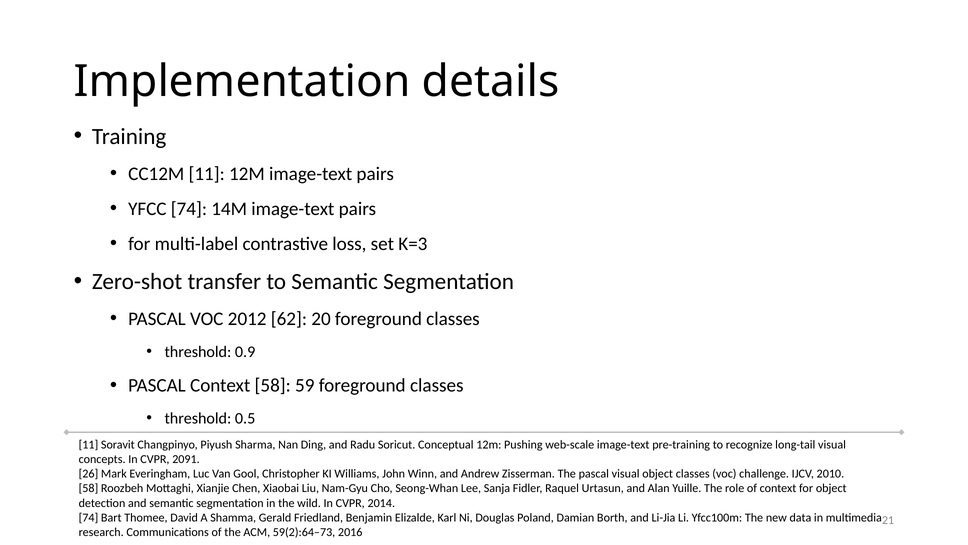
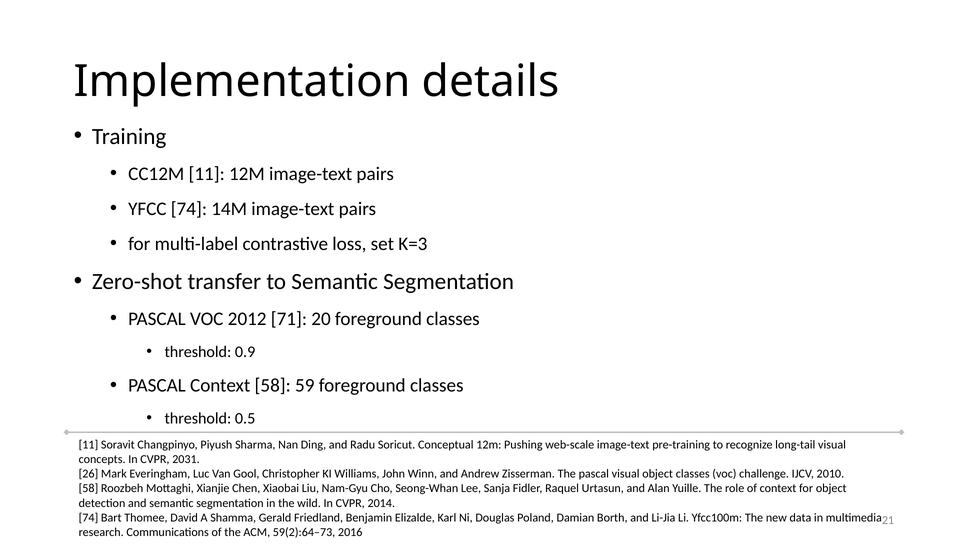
62: 62 -> 71
2091: 2091 -> 2031
